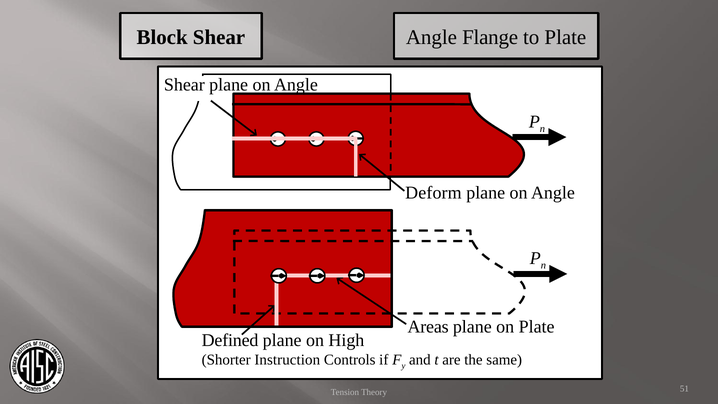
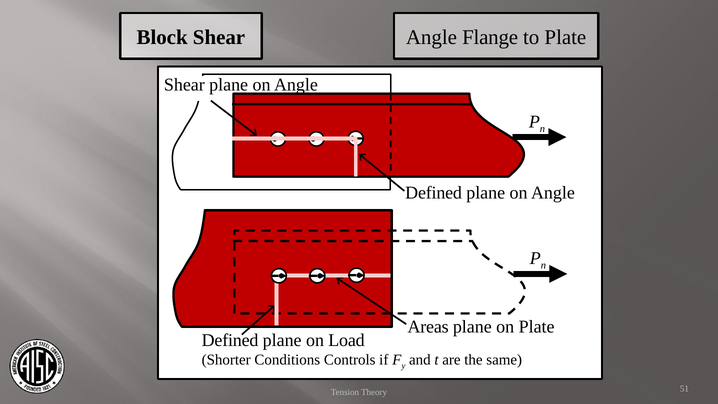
Deform at (433, 193): Deform -> Defined
High: High -> Load
Instruction: Instruction -> Conditions
